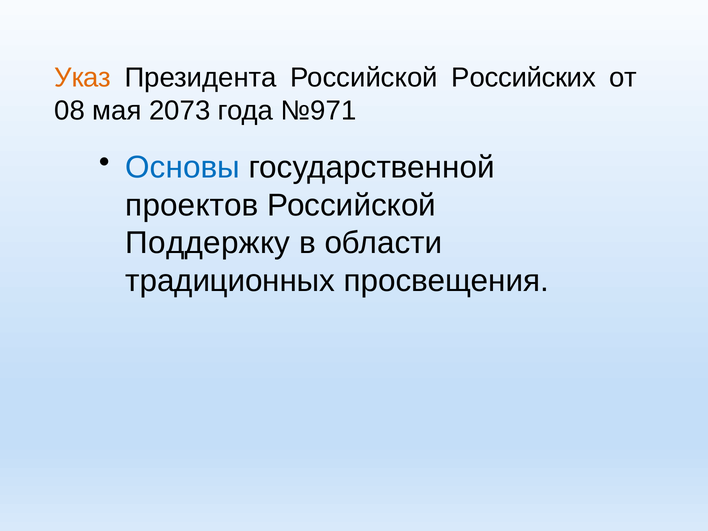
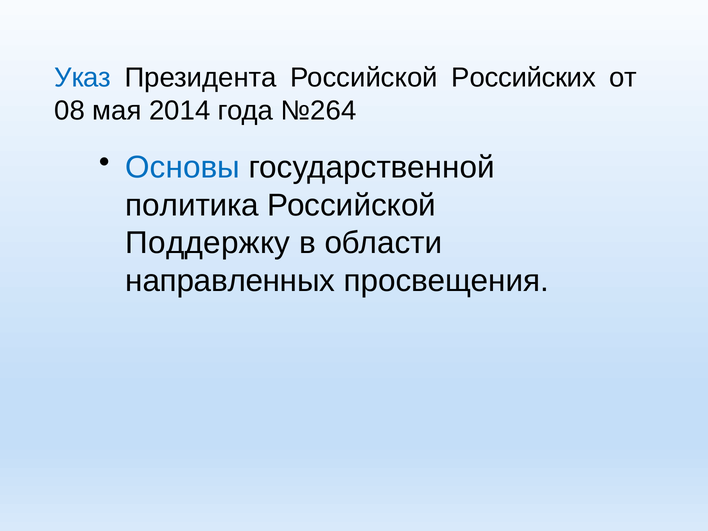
Указ colour: orange -> blue
2073: 2073 -> 2014
№971: №971 -> №264
проектов: проектов -> политика
традиционных: традиционных -> направленных
